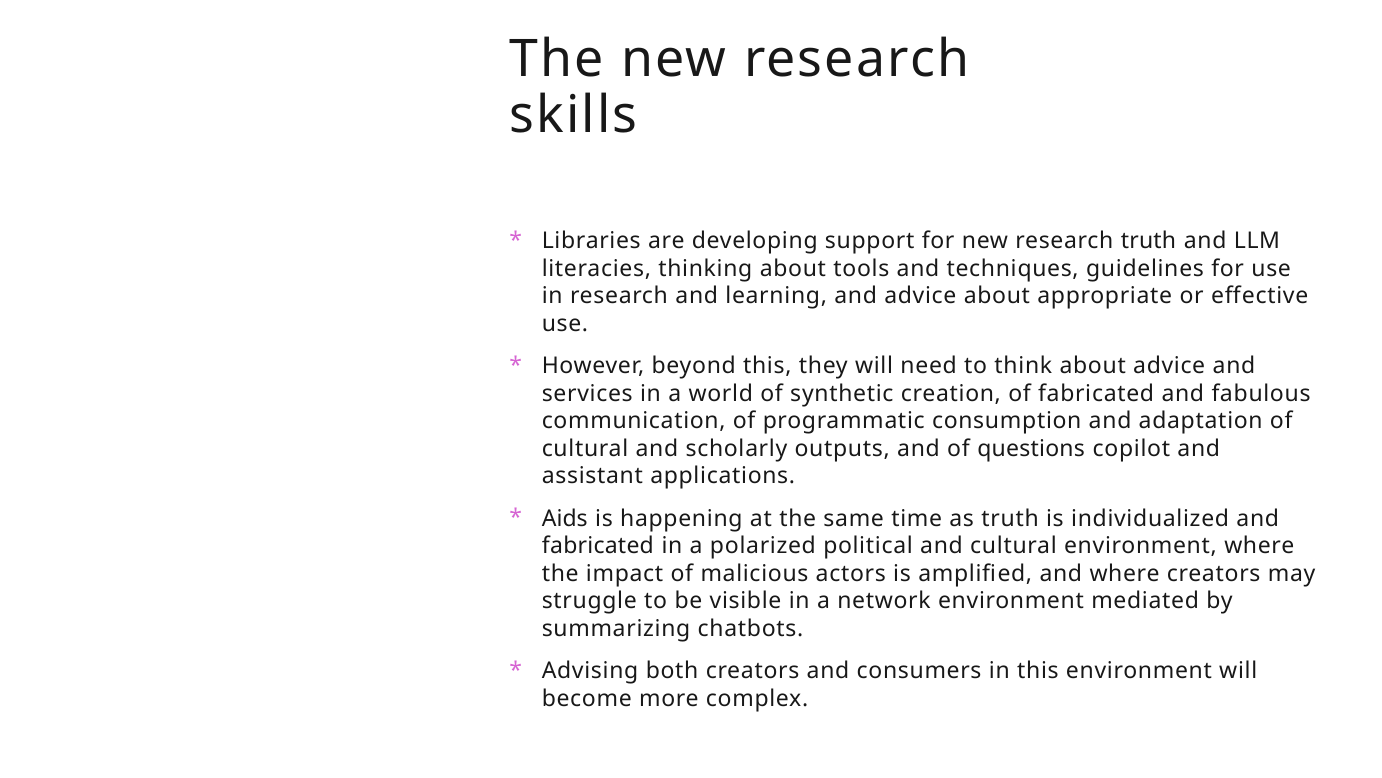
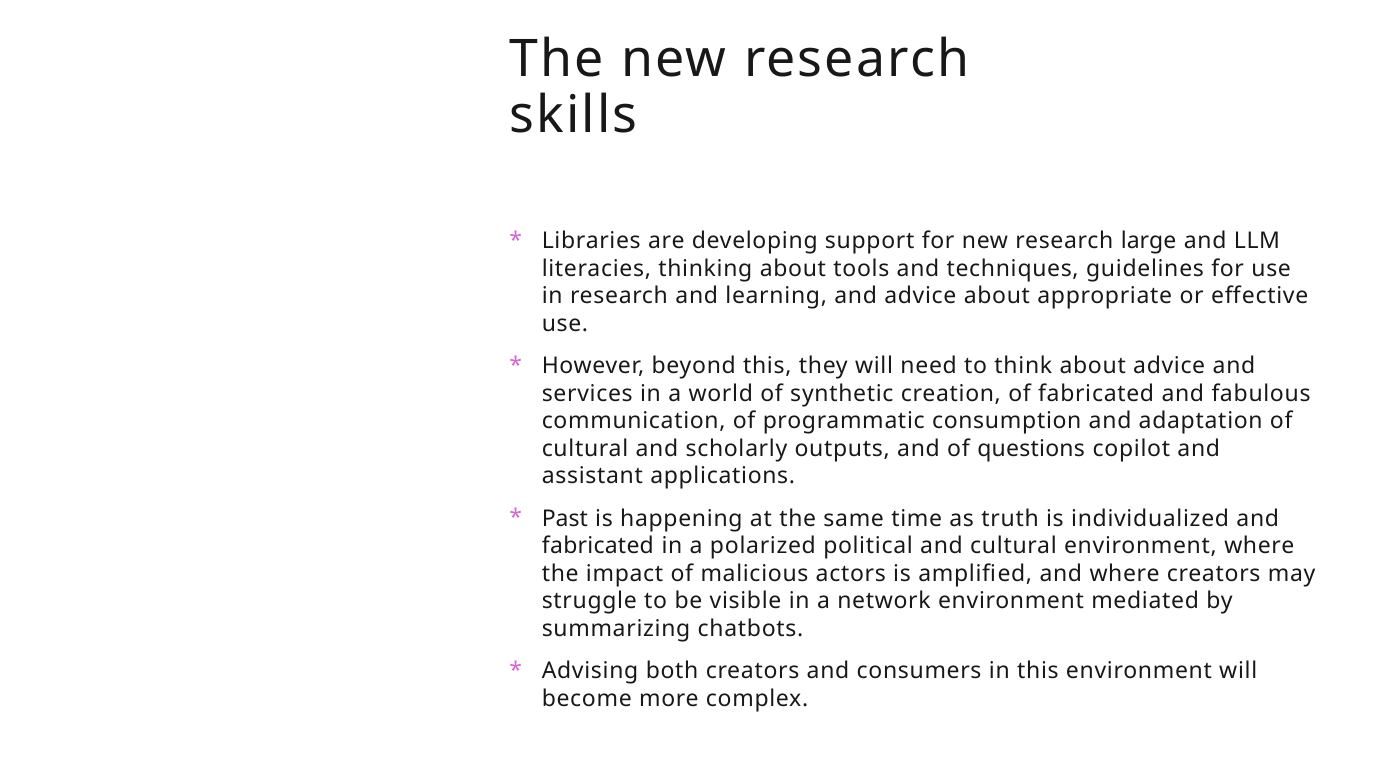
research truth: truth -> large
Aids: Aids -> Past
